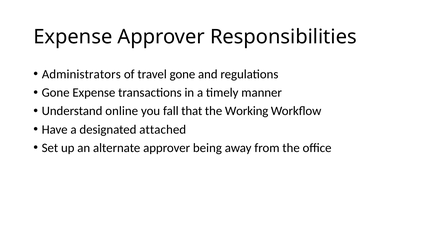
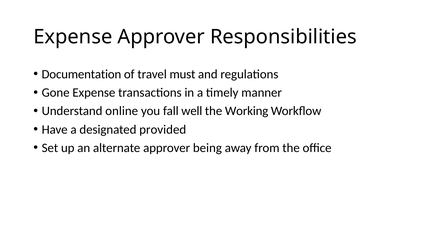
Administrators: Administrators -> Documentation
travel gone: gone -> must
that: that -> well
attached: attached -> provided
